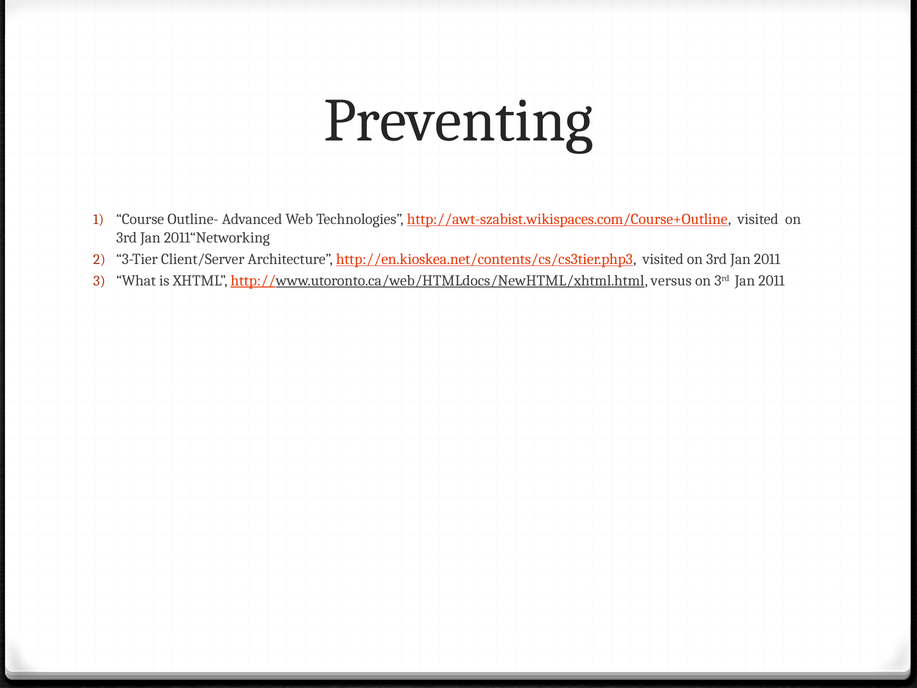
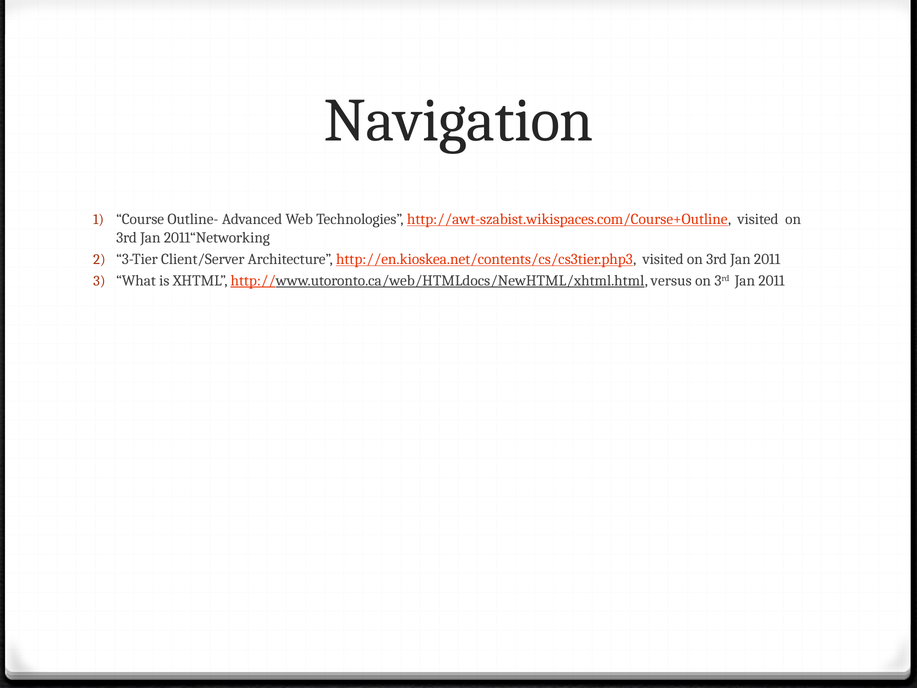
Preventing: Preventing -> Navigation
